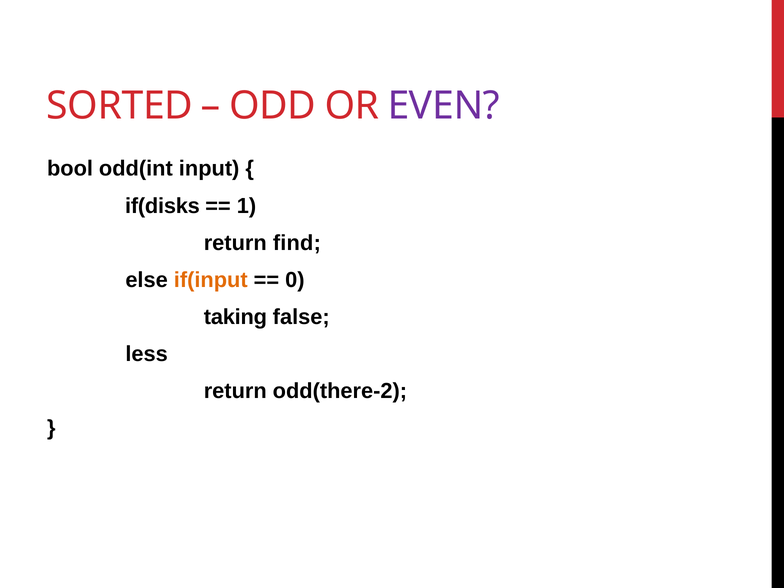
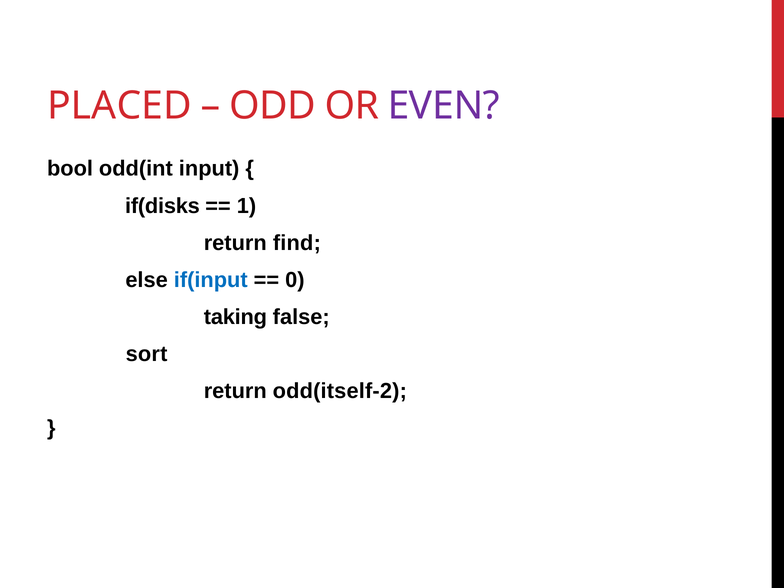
SORTED: SORTED -> PLACED
if(input colour: orange -> blue
less: less -> sort
odd(there-2: odd(there-2 -> odd(itself-2
